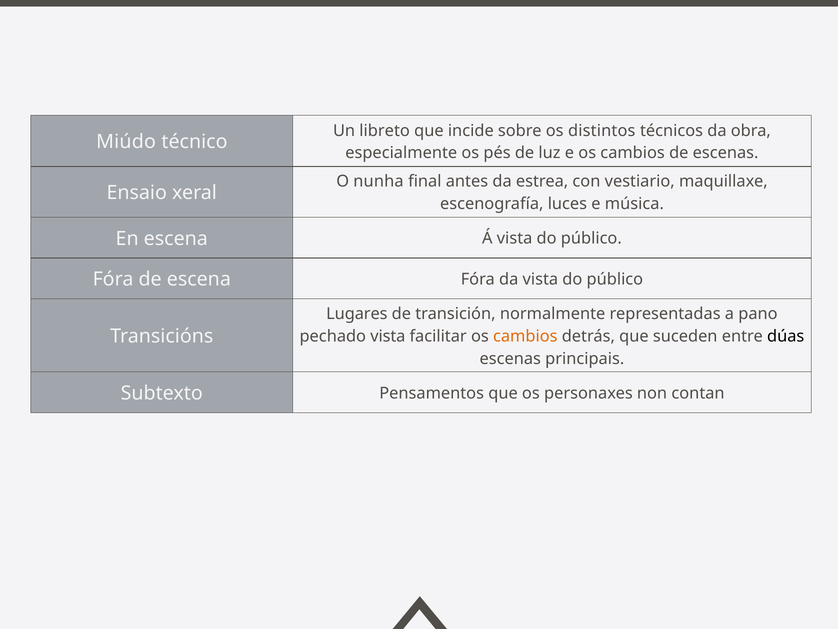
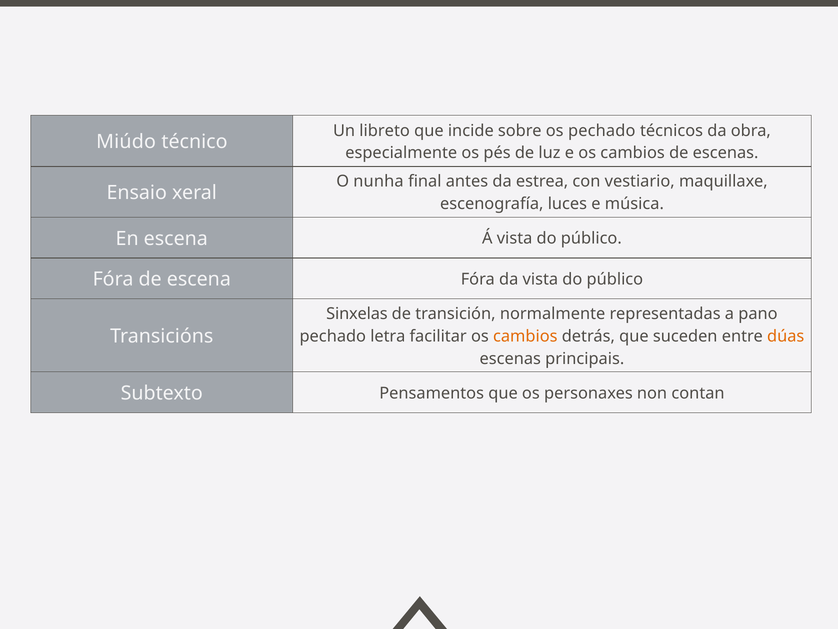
os distintos: distintos -> pechado
Lugares: Lugares -> Sinxelas
pechado vista: vista -> letra
dúas colour: black -> orange
